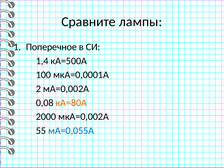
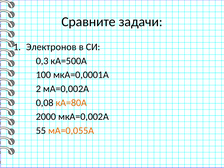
лампы: лампы -> задачи
Поперечное: Поперечное -> Электронов
1,4: 1,4 -> 0,3
мА=0,055А colour: blue -> orange
